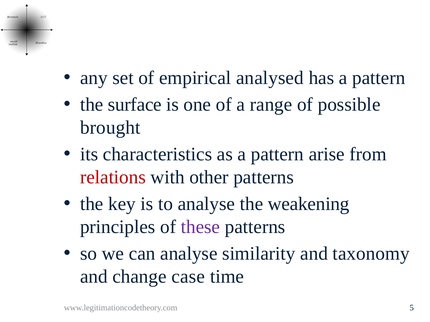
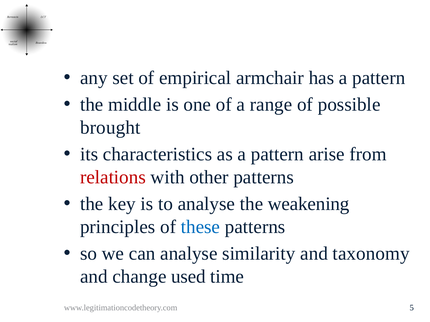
analysed: analysed -> armchair
surface: surface -> middle
these colour: purple -> blue
case: case -> used
